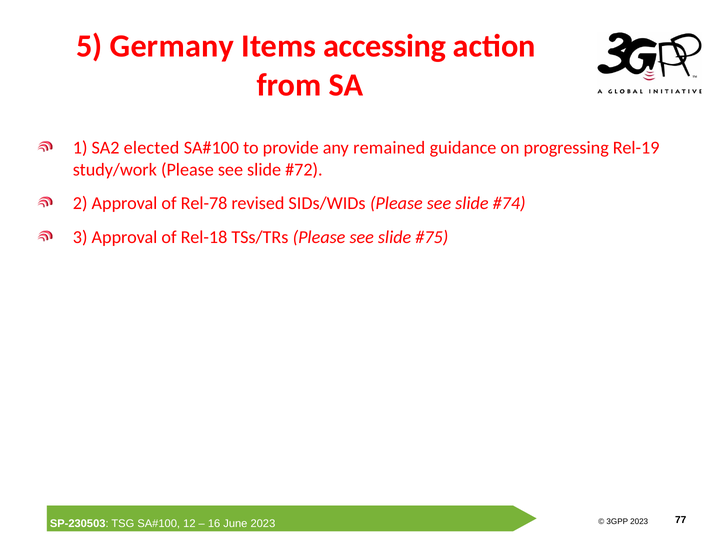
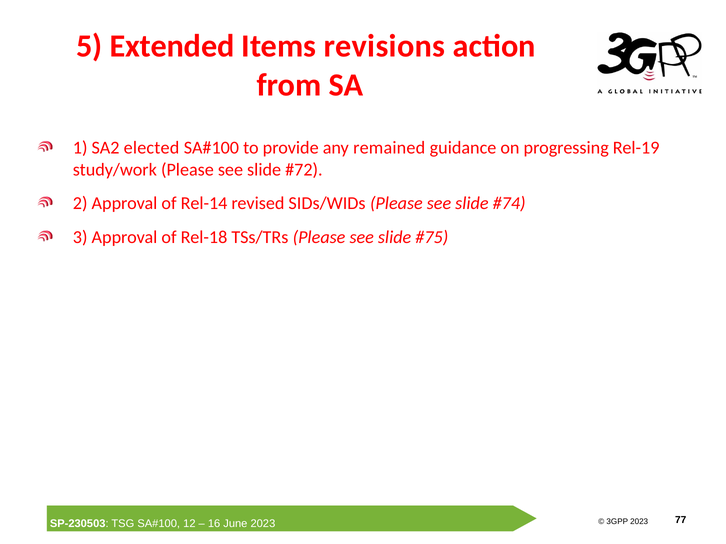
Germany: Germany -> Extended
accessing: accessing -> revisions
Rel-78: Rel-78 -> Rel-14
